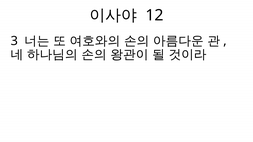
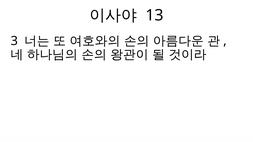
12: 12 -> 13
